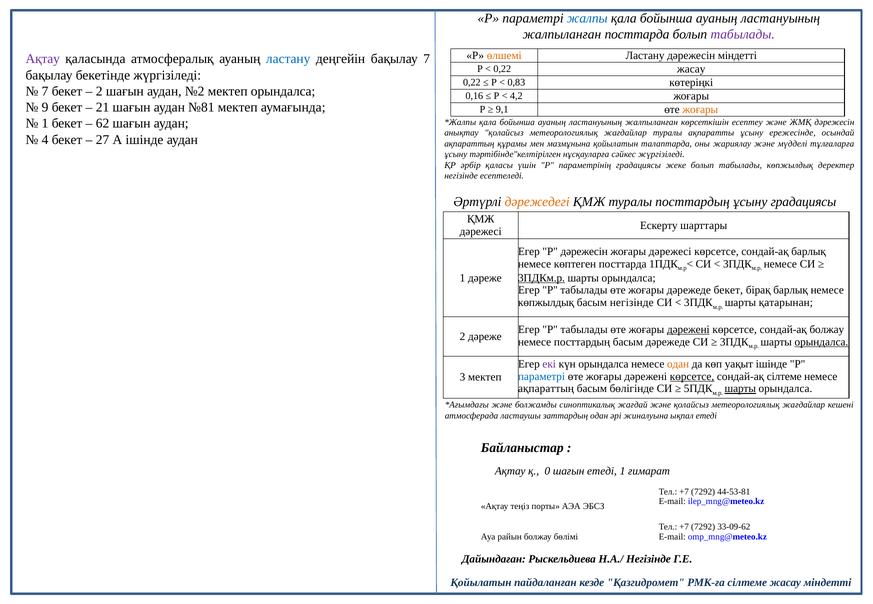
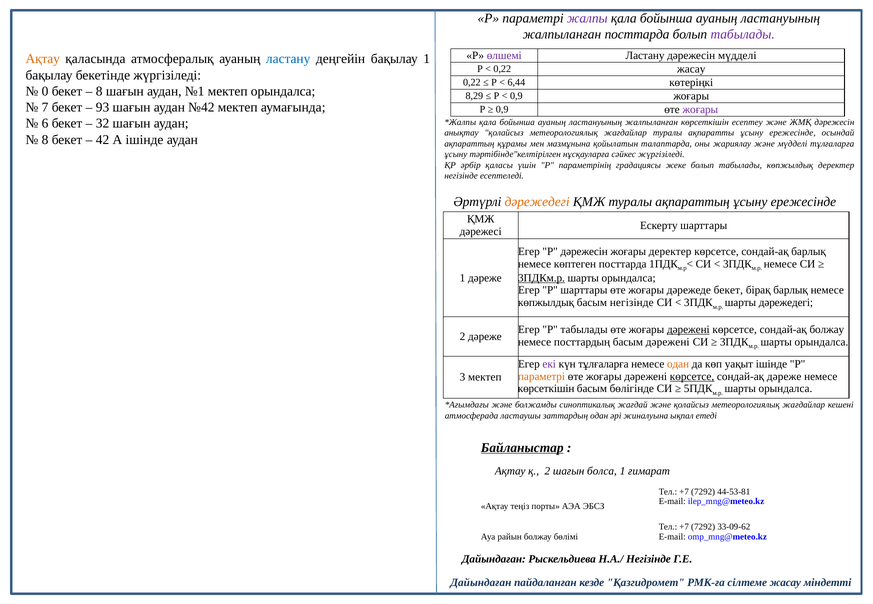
жалпы colour: blue -> purple
өлшемі colour: orange -> purple
дәрежесін міндетті: міндетті -> мүдделі
Ақтау at (43, 59) colour: purple -> orange
бақылау 7: 7 -> 1
0,83: 0,83 -> 6,44
7 at (45, 91): 7 -> 0
2 at (99, 91): 2 -> 8
№2: №2 -> №1
0,16: 0,16 -> 8,29
4,2 at (516, 96): 4,2 -> 0,9
9: 9 -> 7
21: 21 -> 93
№81: №81 -> №42
9,1 at (502, 109): 9,1 -> 0,9
жоғары at (700, 109) colour: orange -> purple
1 at (45, 124): 1 -> 6
62: 62 -> 32
4 at (45, 140): 4 -> 8
27: 27 -> 42
туралы посттардың: посттардың -> ақпараттың
градациясы at (803, 202): градациясы -> ережесінде
жоғары дәрежесі: дәрежесі -> деректер
P табылады: табылады -> шарттары
шарты қатарынан: қатарынан -> дәрежедегі
басым дәрежеде: дәрежеде -> дәрежені
орындалса at (821, 342) underline: present -> none
күн орындалса: орындалса -> тұлғаларға
параметрі at (542, 377) colour: blue -> orange
сондай-ақ сілтеме: сілтеме -> дәреже
ақпараттың at (546, 389): ақпараттың -> көрсеткішін
шарты at (740, 389) underline: present -> none
Байланыстар underline: none -> present
қ 0: 0 -> 2
шағын етеді: етеді -> болса
Қойылатын at (481, 583): Қойылатын -> Дайындаған
